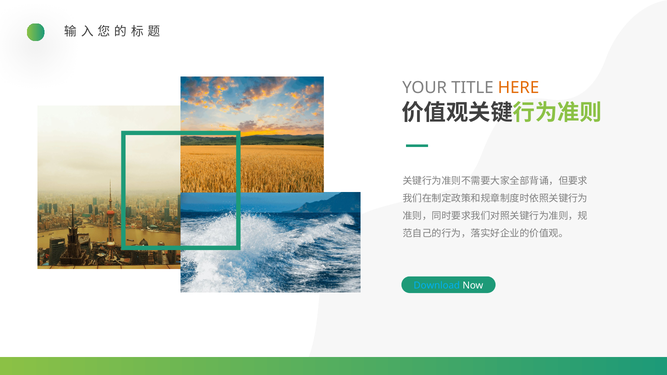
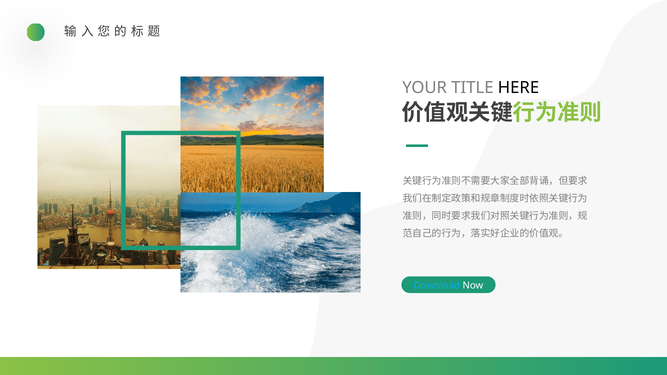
HERE colour: orange -> black
